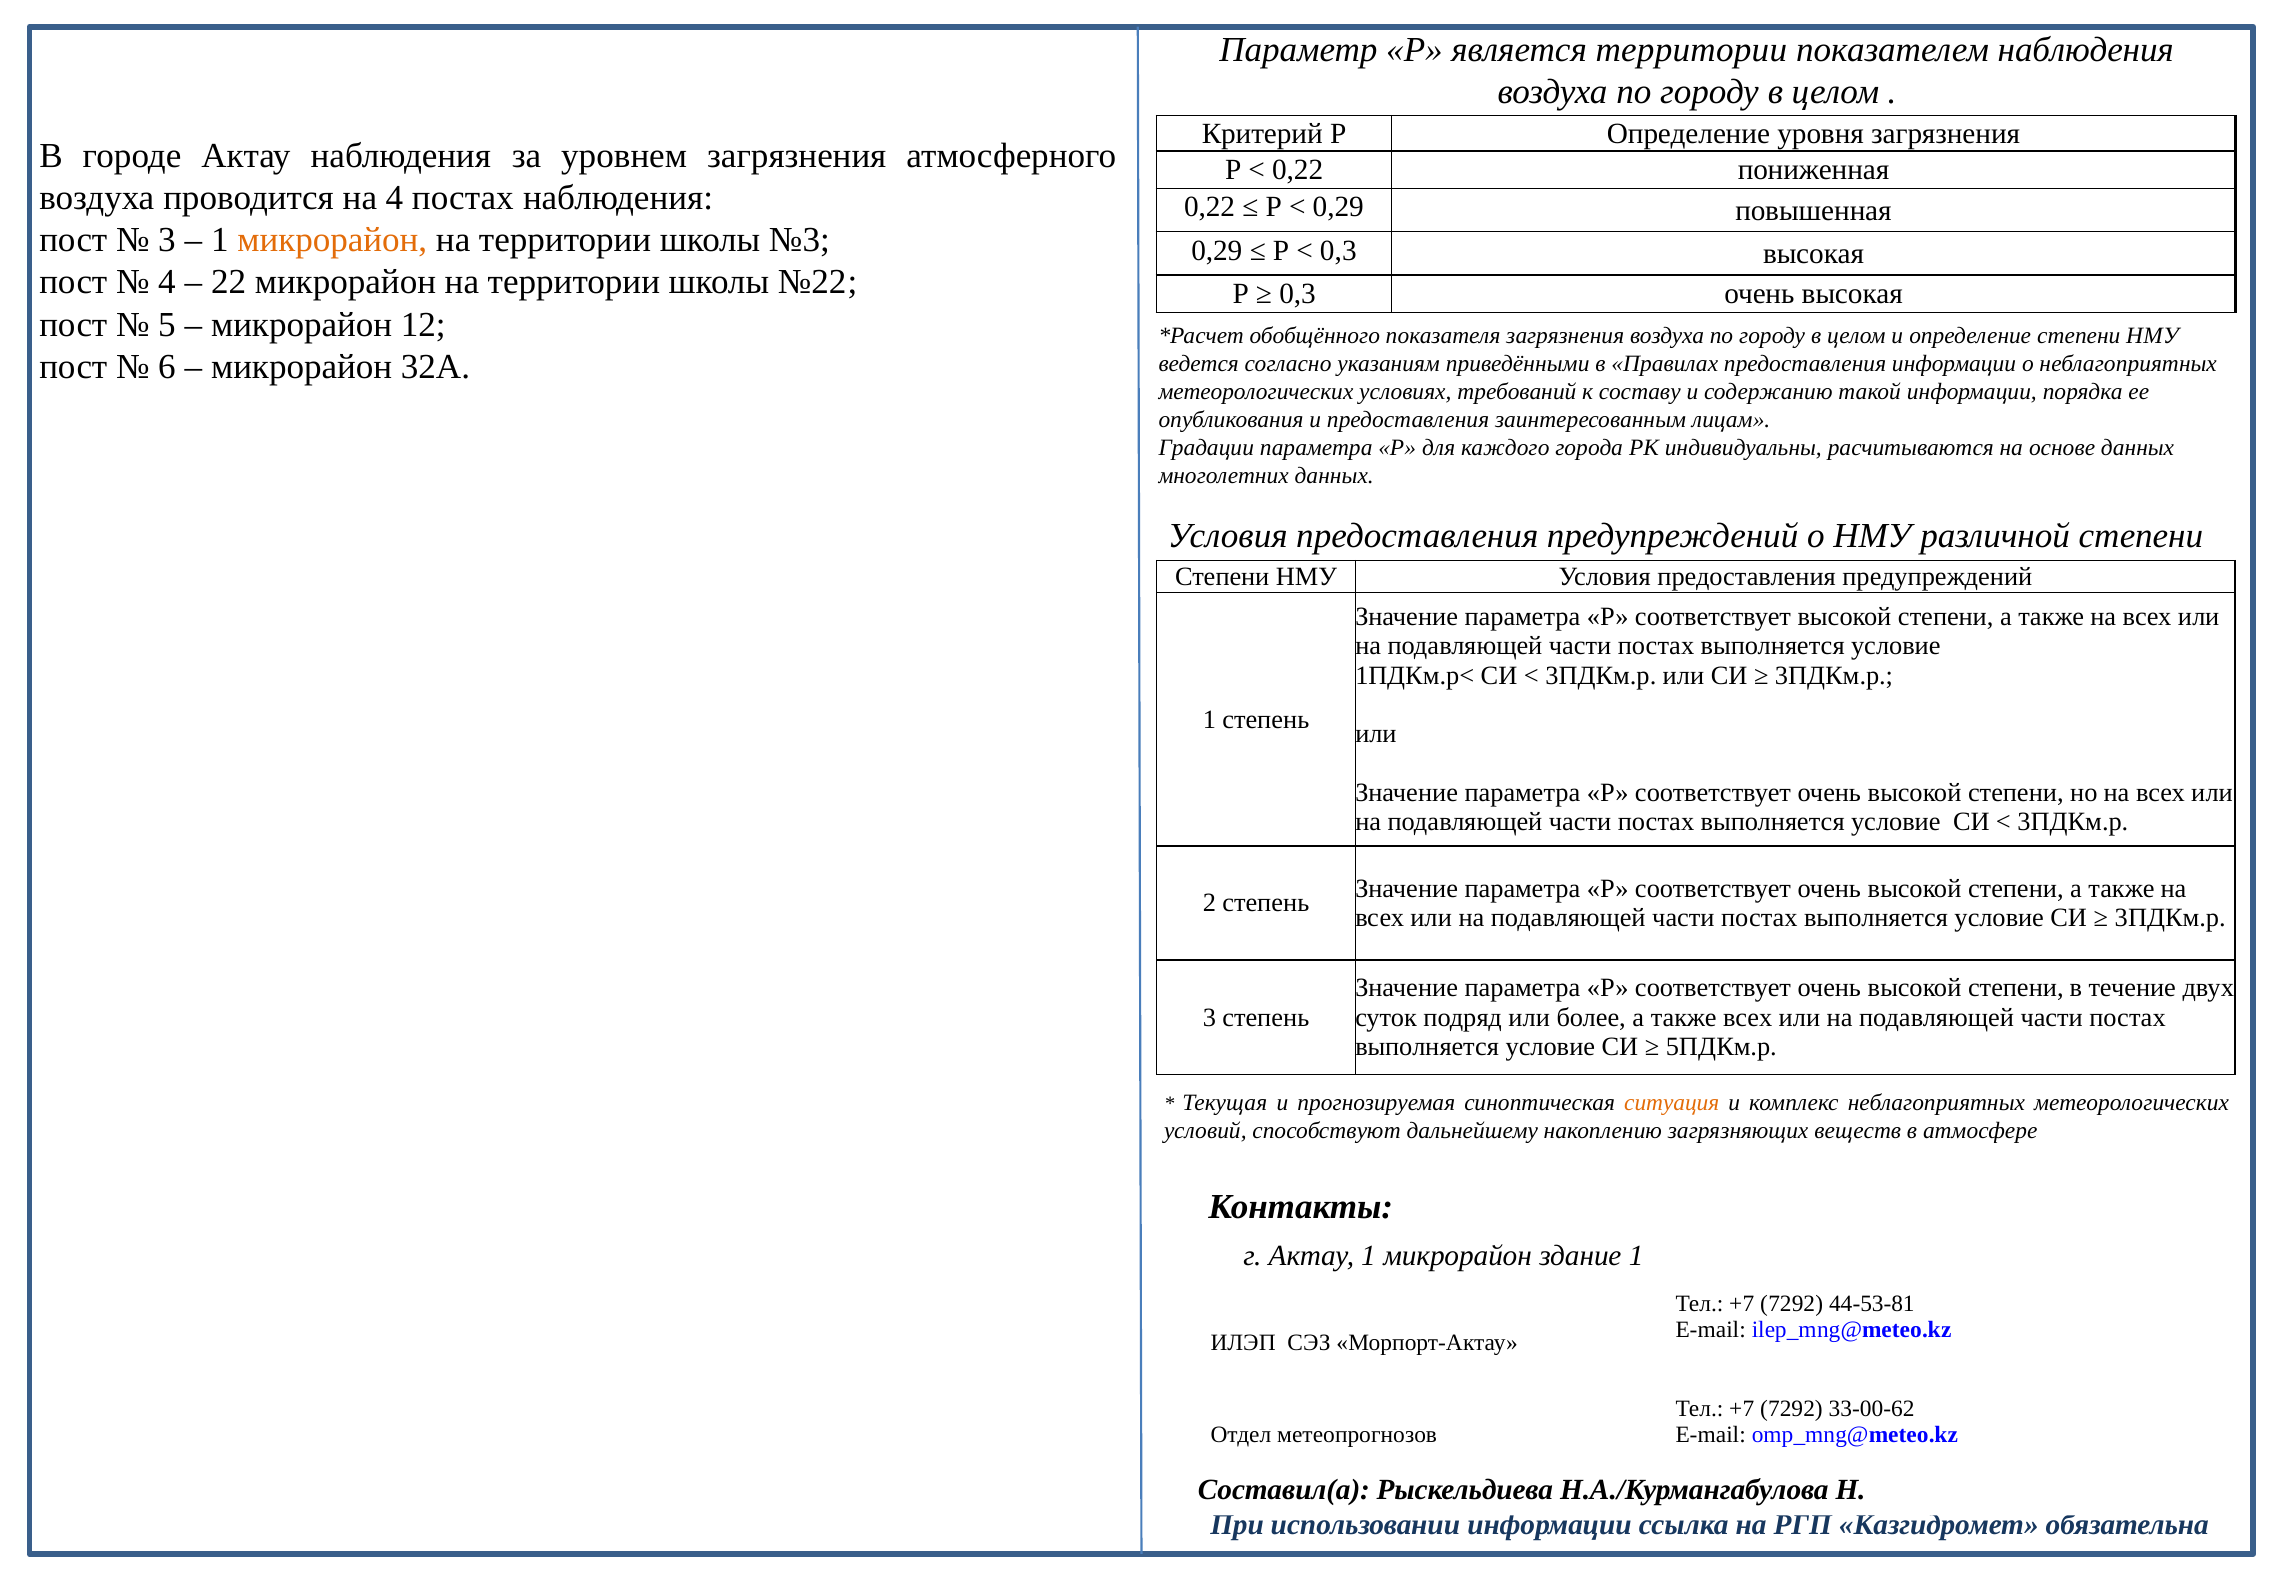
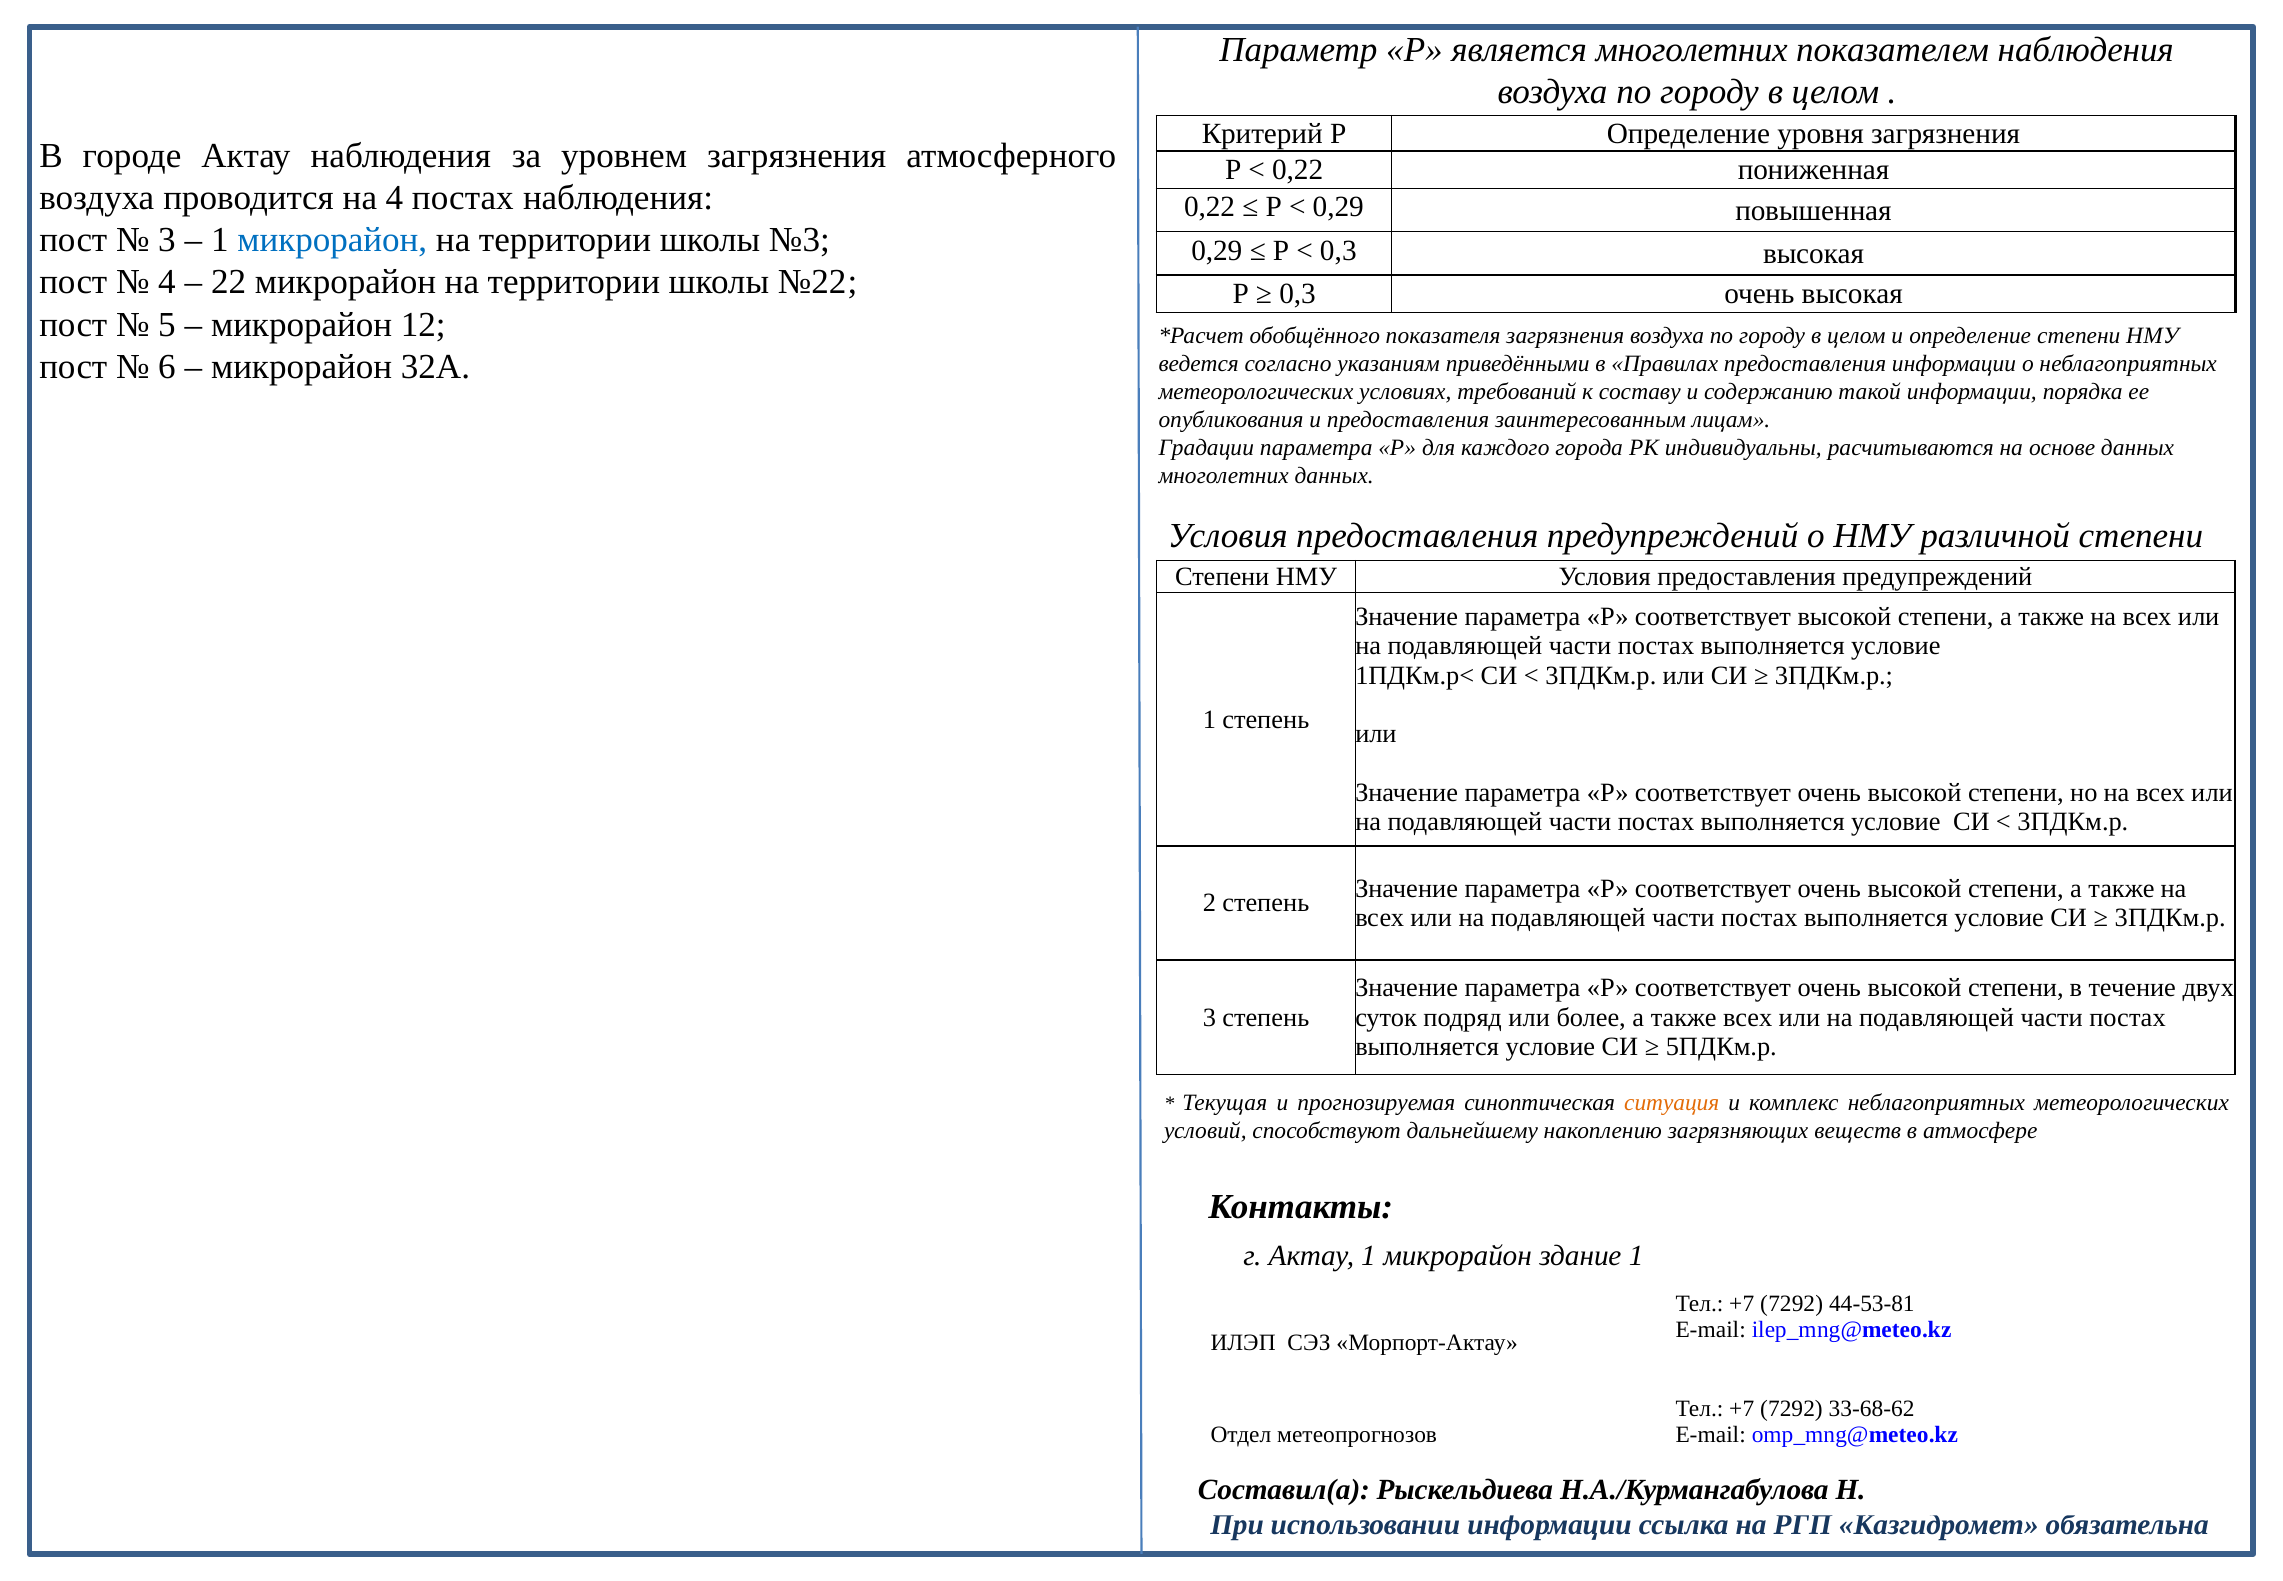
является территории: территории -> многолетних
микрорайон at (332, 240) colour: orange -> blue
33-00-62: 33-00-62 -> 33-68-62
